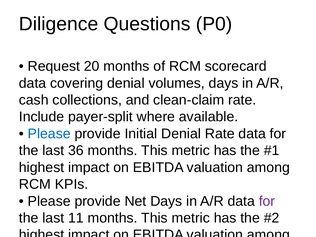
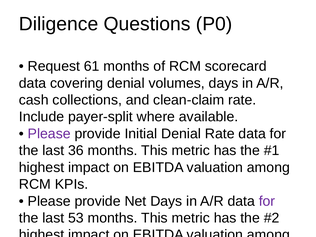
20: 20 -> 61
Please at (49, 134) colour: blue -> purple
11: 11 -> 53
